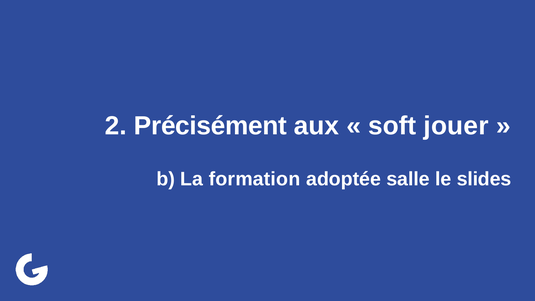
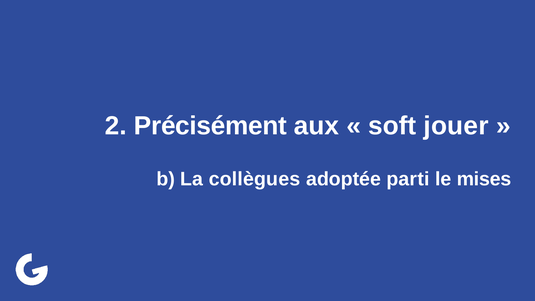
formation: formation -> collègues
salle: salle -> parti
slides: slides -> mises
